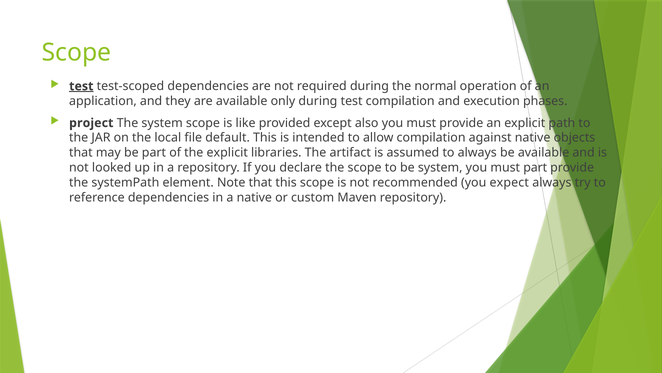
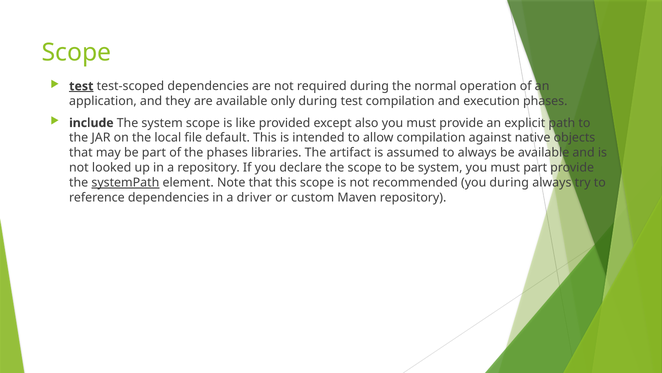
project: project -> include
the explicit: explicit -> phases
systemPath underline: none -> present
you expect: expect -> during
a native: native -> driver
